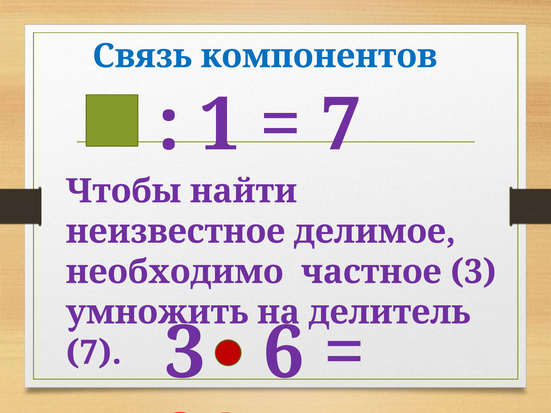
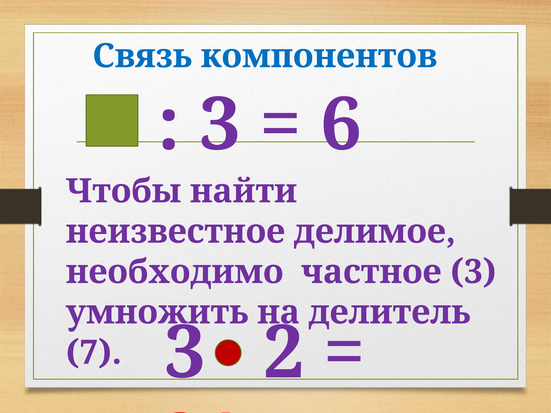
1 at (220, 125): 1 -> 3
7 at (341, 125): 7 -> 6
6: 6 -> 2
